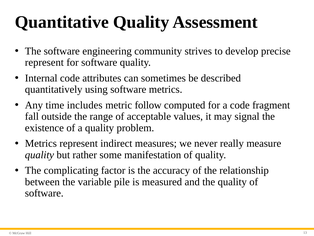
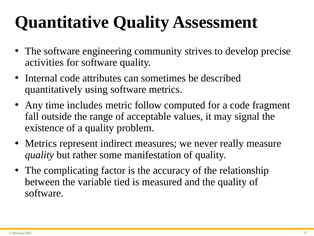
represent at (44, 62): represent -> activities
pile: pile -> tied
